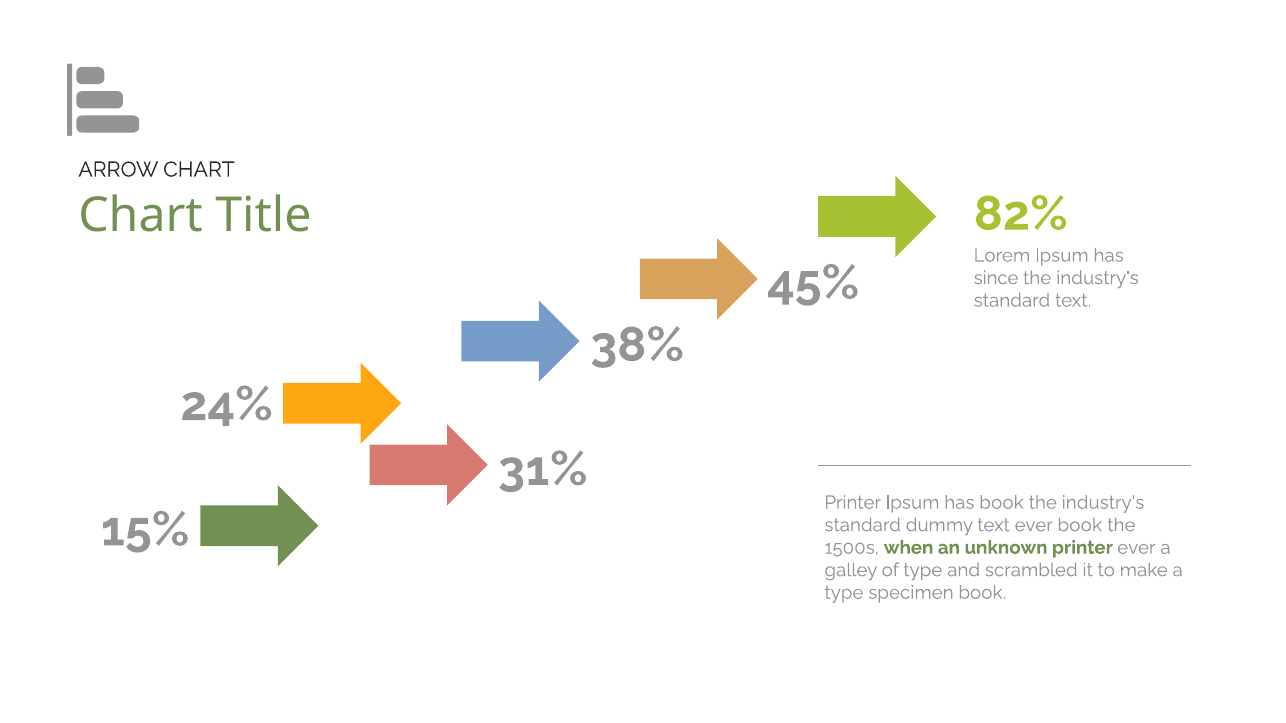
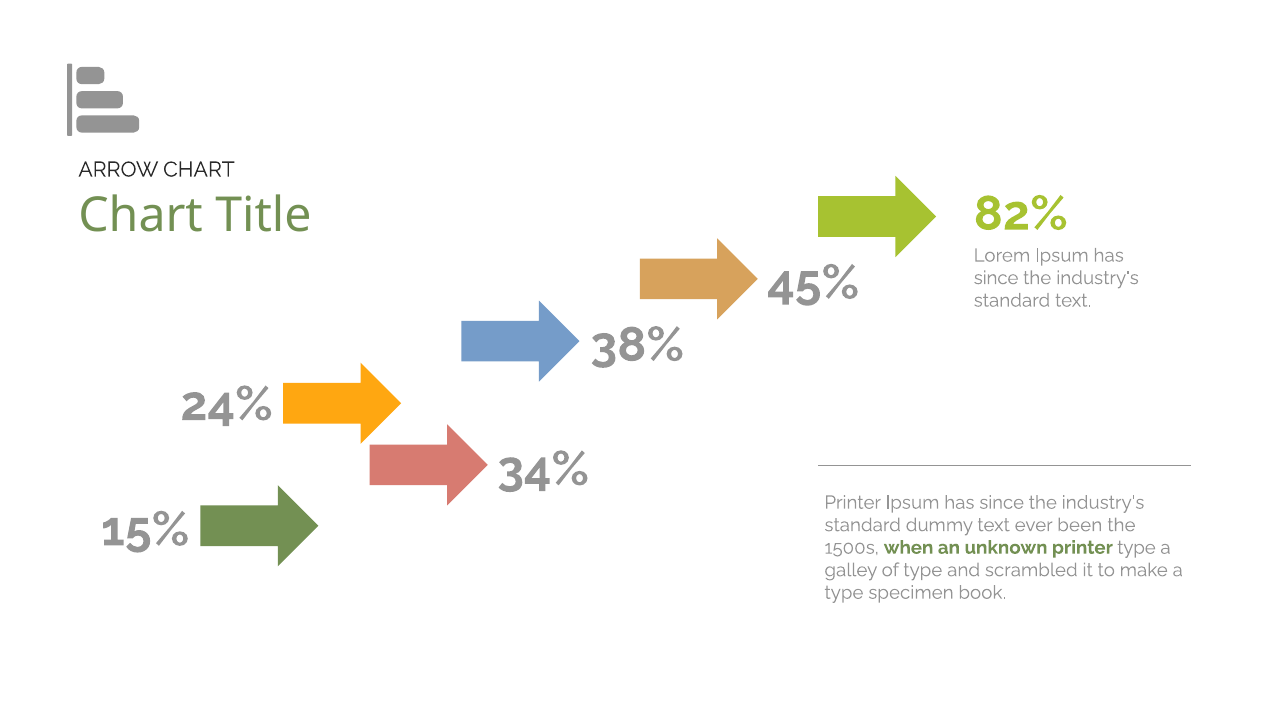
31%: 31% -> 34%
book at (1001, 503): book -> since
ever book: book -> been
printer ever: ever -> type
